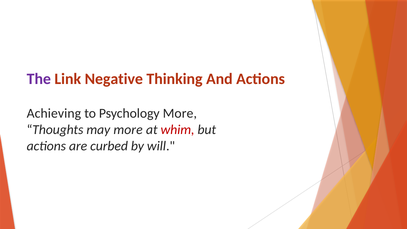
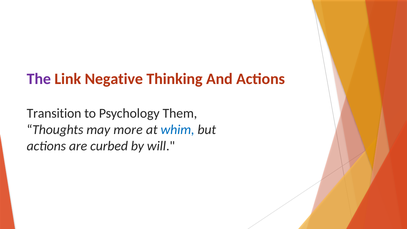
Achieving: Achieving -> Transition
Psychology More: More -> Them
whim colour: red -> blue
